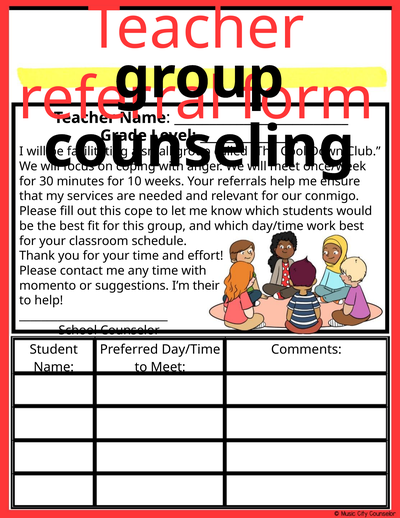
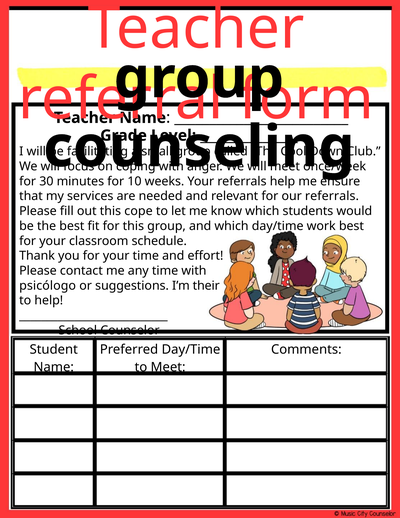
our conmigo: conmigo -> referrals
momento: momento -> psicólogo
